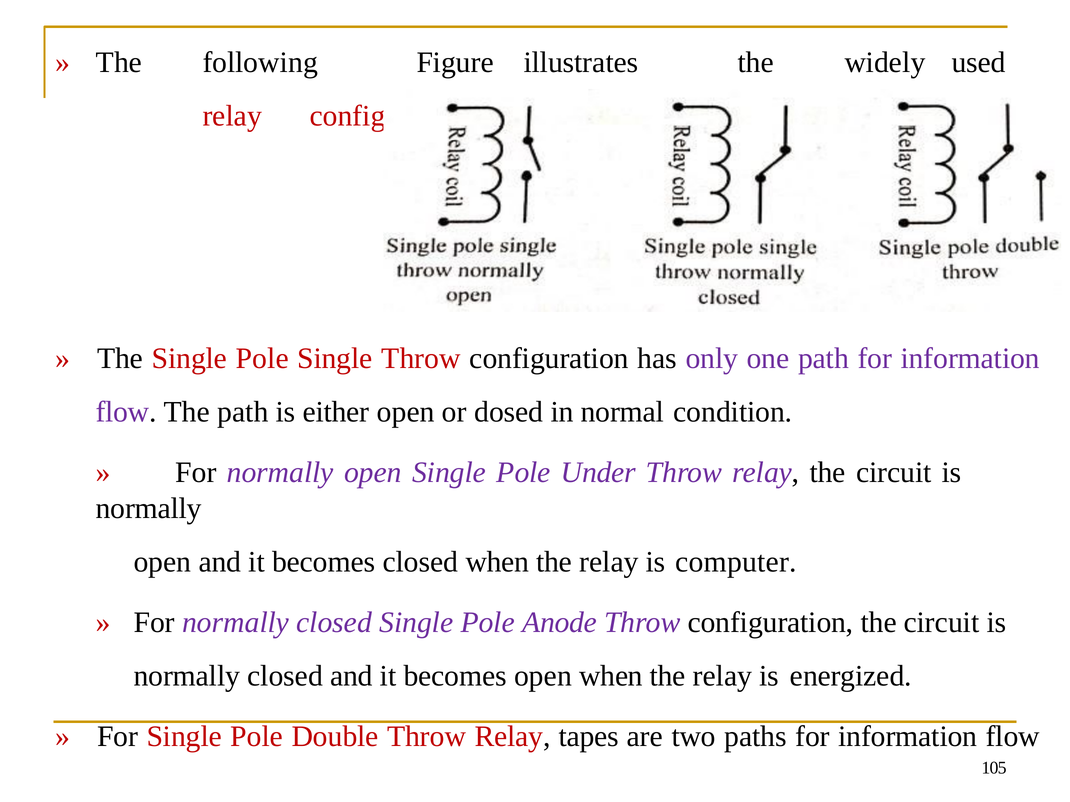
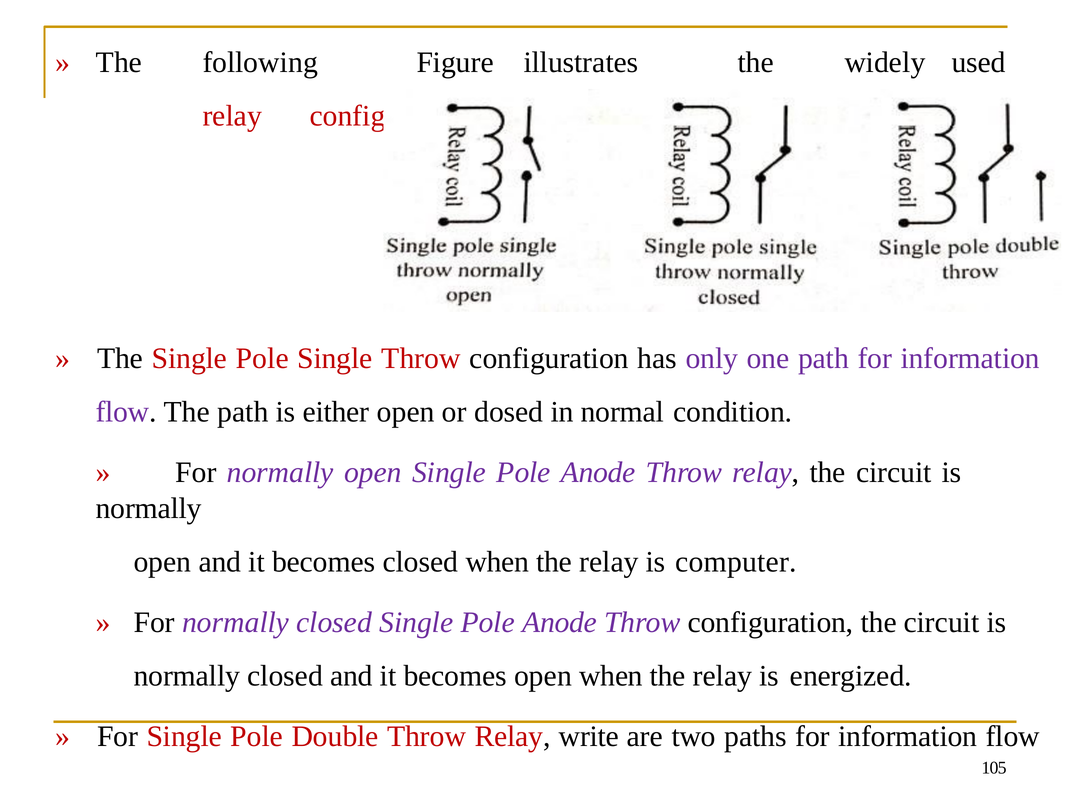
open Single Pole Under: Under -> Anode
tapes: tapes -> write
